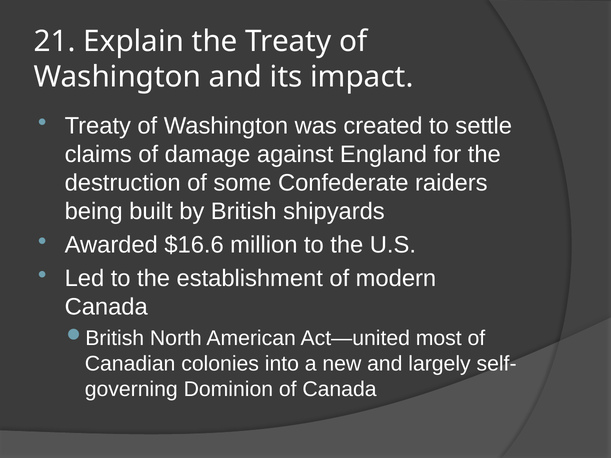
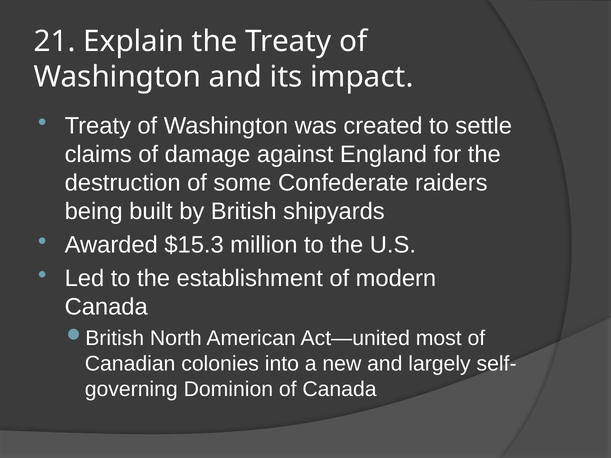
$16.6: $16.6 -> $15.3
